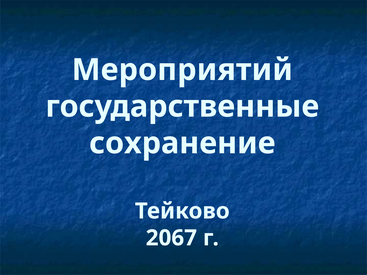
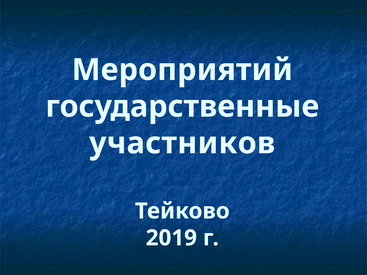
сохранение: сохранение -> участников
2067: 2067 -> 2019
